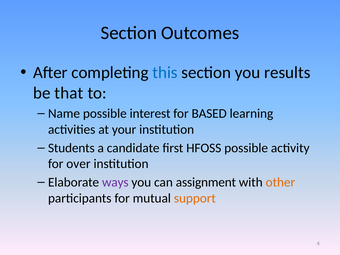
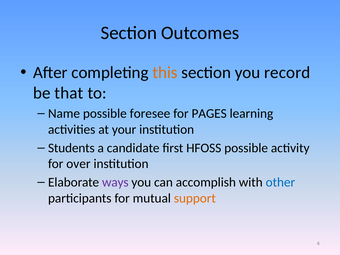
this colour: blue -> orange
results: results -> record
interest: interest -> foresee
BASED: BASED -> PAGES
assignment: assignment -> accomplish
other colour: orange -> blue
